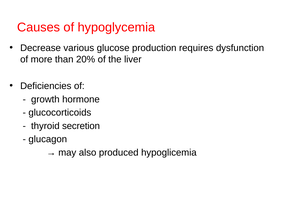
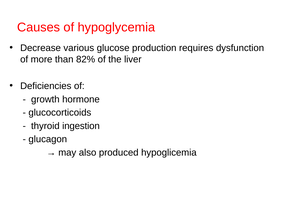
20%: 20% -> 82%
secretion: secretion -> ingestion
